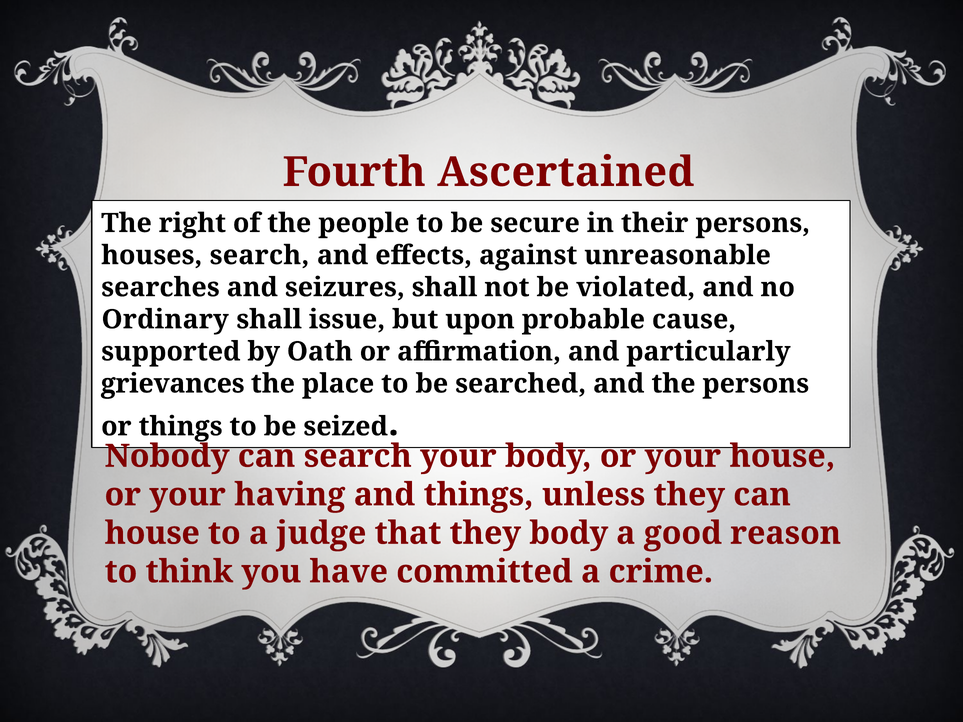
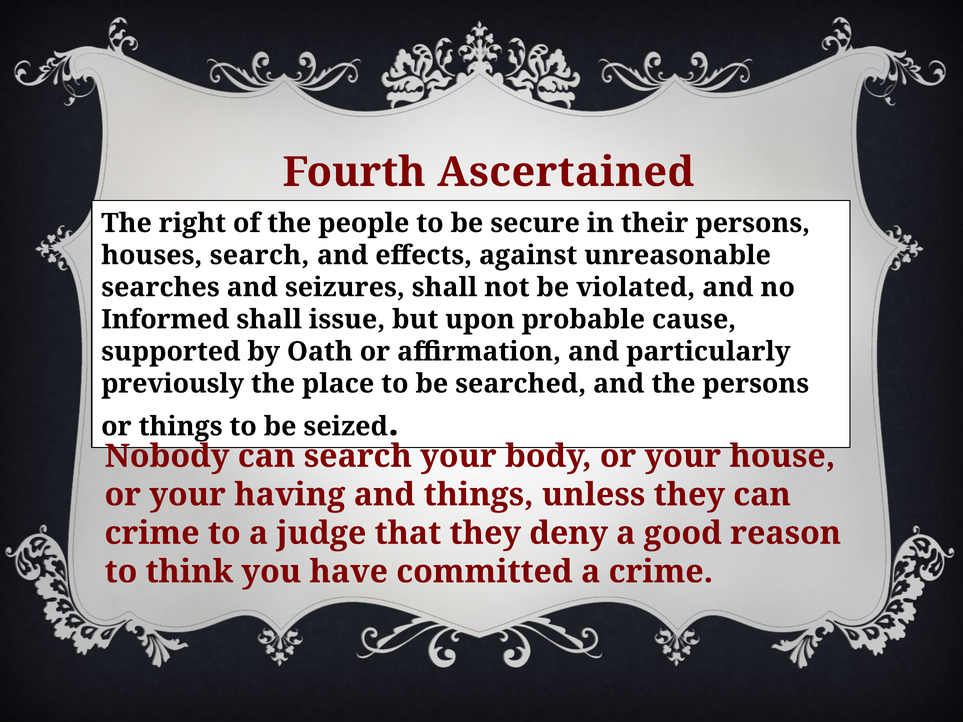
Ordinary: Ordinary -> Informed
grievances: grievances -> previously
house at (152, 533): house -> crime
they body: body -> deny
